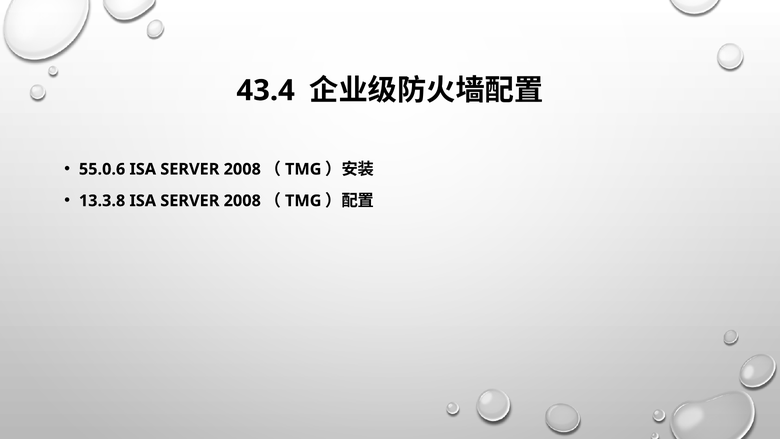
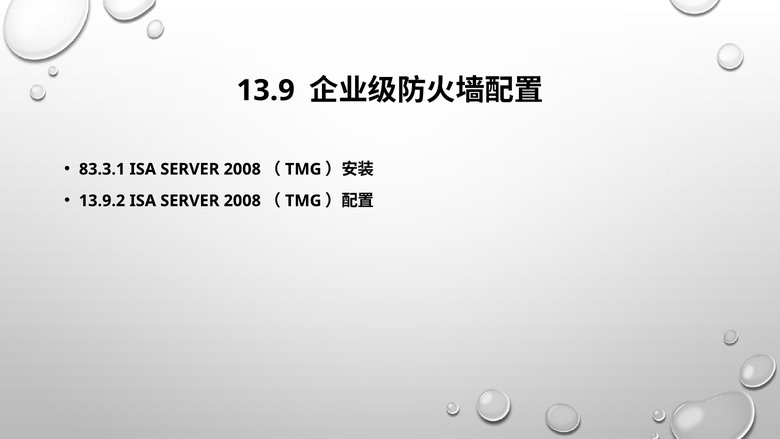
43.4: 43.4 -> 13.9
55.0.6: 55.0.6 -> 83.3.1
13.3.8: 13.3.8 -> 13.9.2
